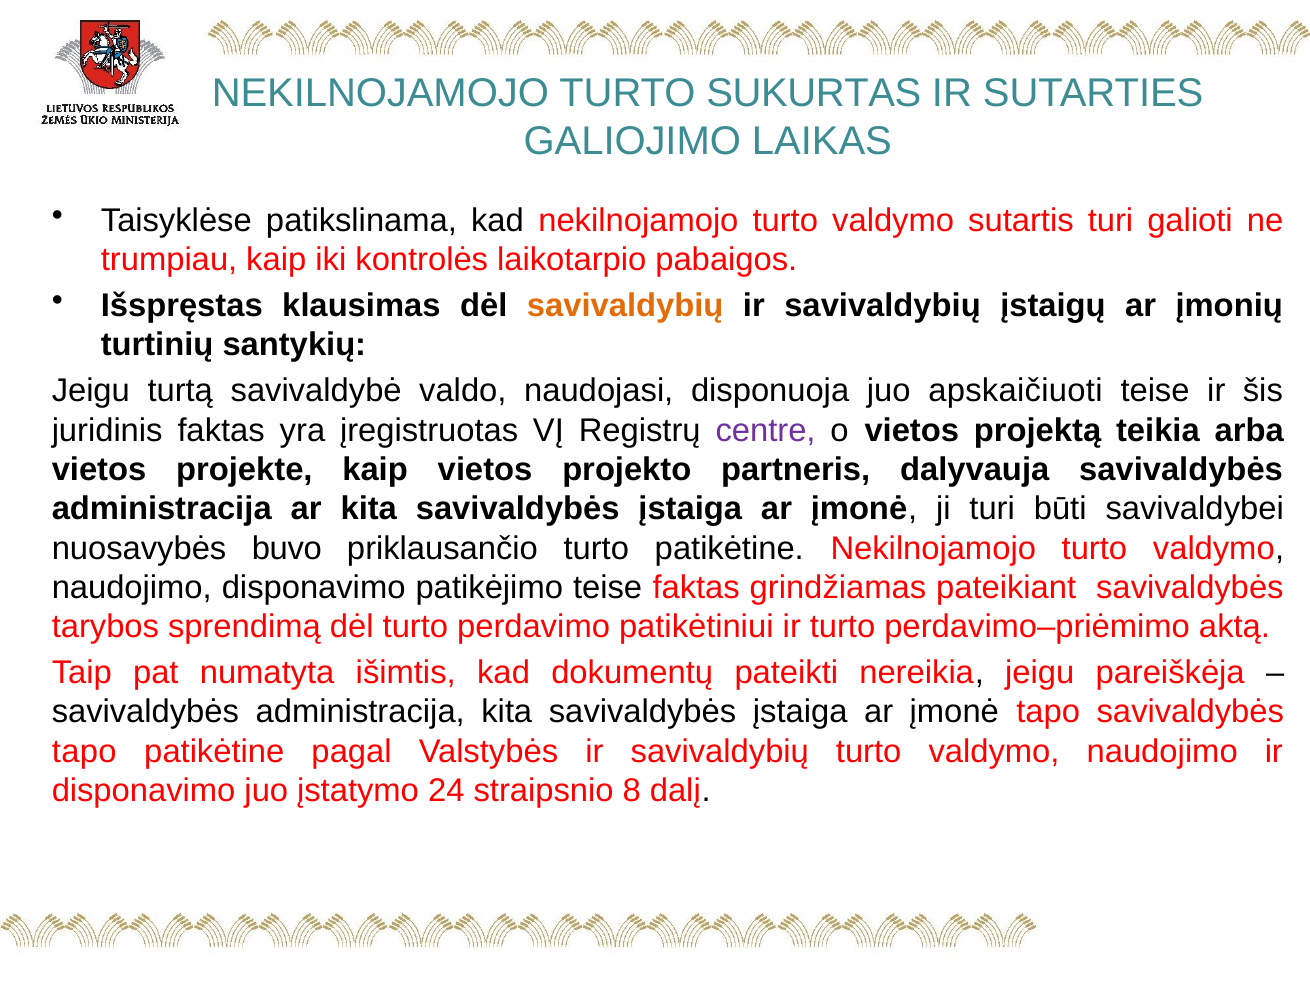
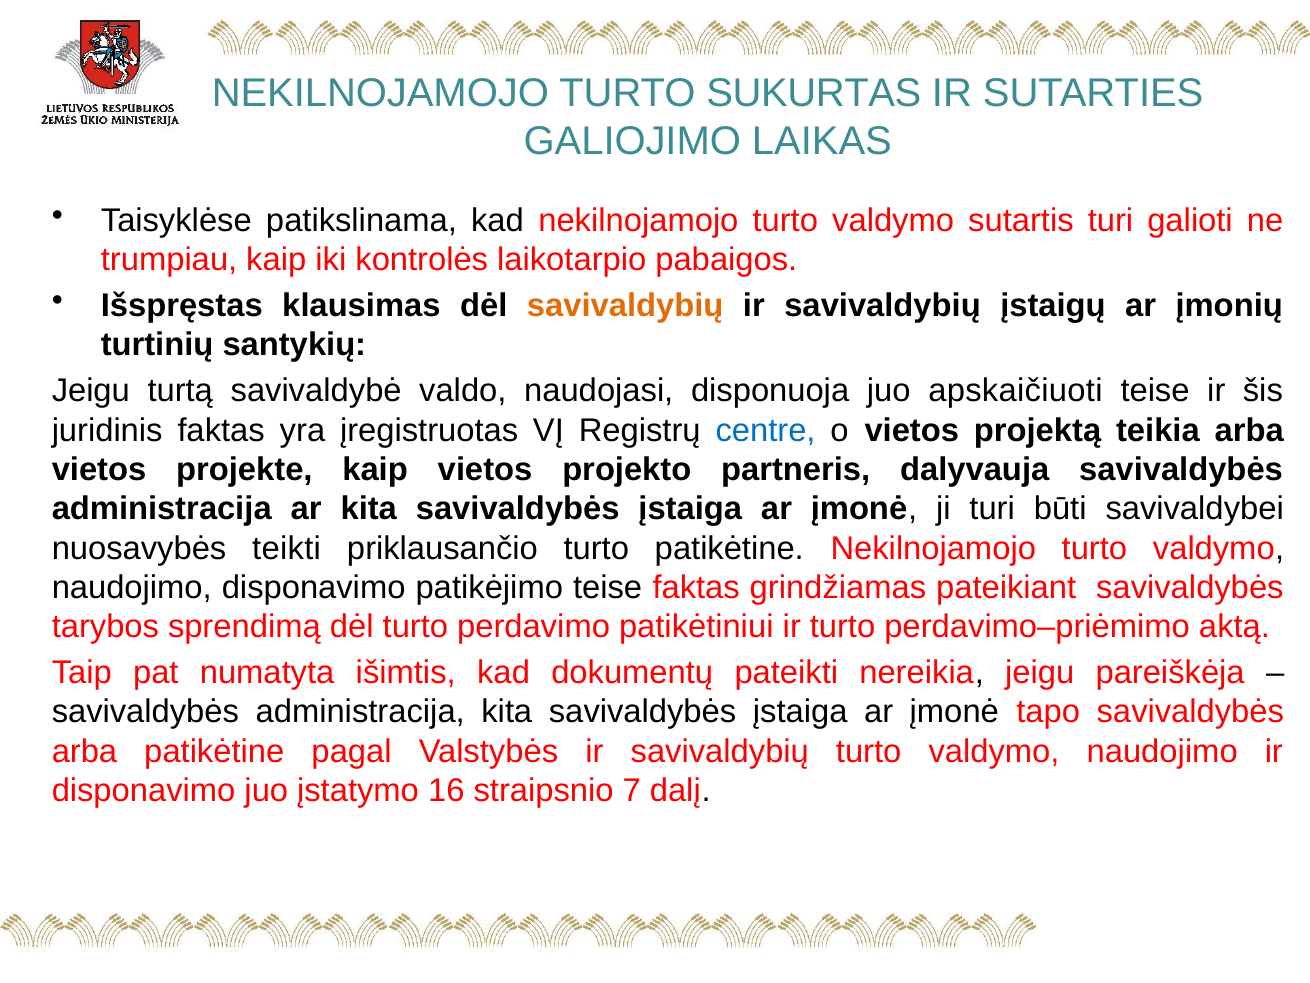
centre colour: purple -> blue
buvo: buvo -> teikti
tapo at (84, 751): tapo -> arba
24: 24 -> 16
8: 8 -> 7
